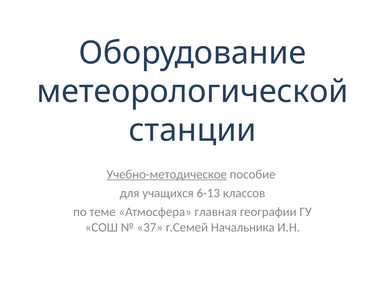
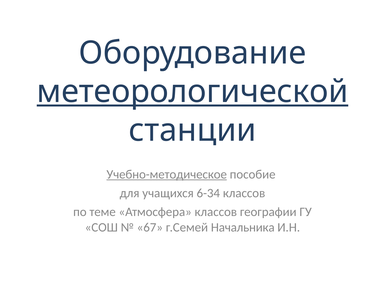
метеорологической underline: none -> present
6-13: 6-13 -> 6-34
Атмосфера главная: главная -> классов
37: 37 -> 67
